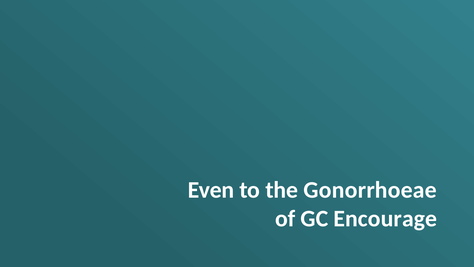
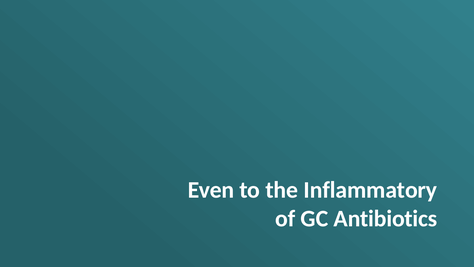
Gonorrhoeae: Gonorrhoeae -> Inflammatory
Encourage: Encourage -> Antibiotics
